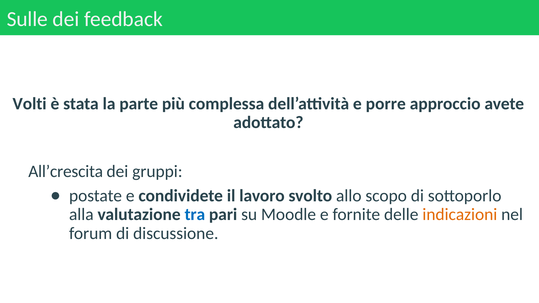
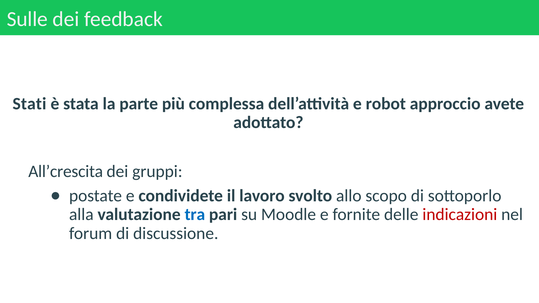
Volti: Volti -> Stati
porre: porre -> robot
indicazioni colour: orange -> red
